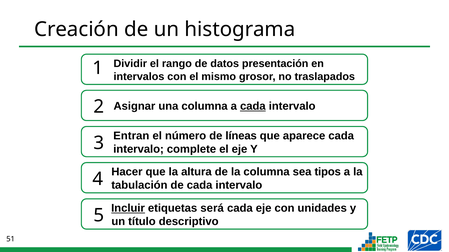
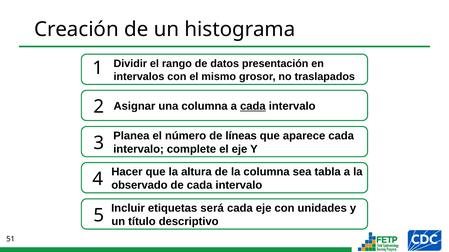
Entran: Entran -> Planea
tipos: tipos -> tabla
tabulación: tabulación -> observado
Incluir underline: present -> none
